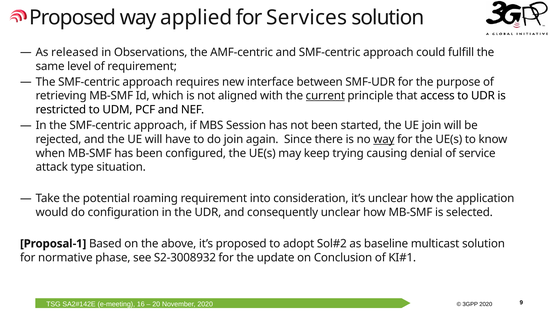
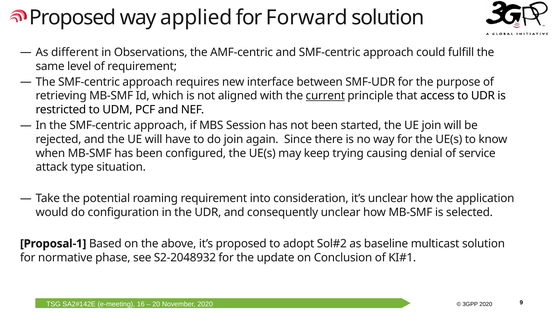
Services: Services -> Forward
released: released -> different
way at (384, 139) underline: present -> none
S2-3008932: S2-3008932 -> S2-2048932
